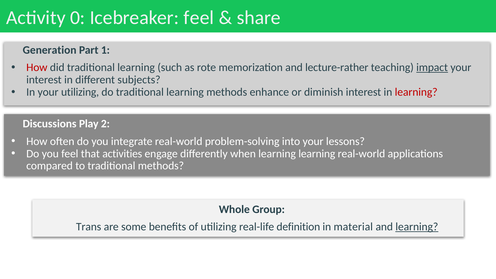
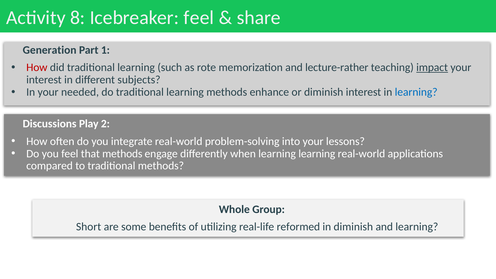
0: 0 -> 8
your utilizing: utilizing -> needed
learning at (416, 92) colour: red -> blue
that activities: activities -> methods
Trans: Trans -> Short
definition: definition -> reformed
in material: material -> diminish
learning at (417, 227) underline: present -> none
